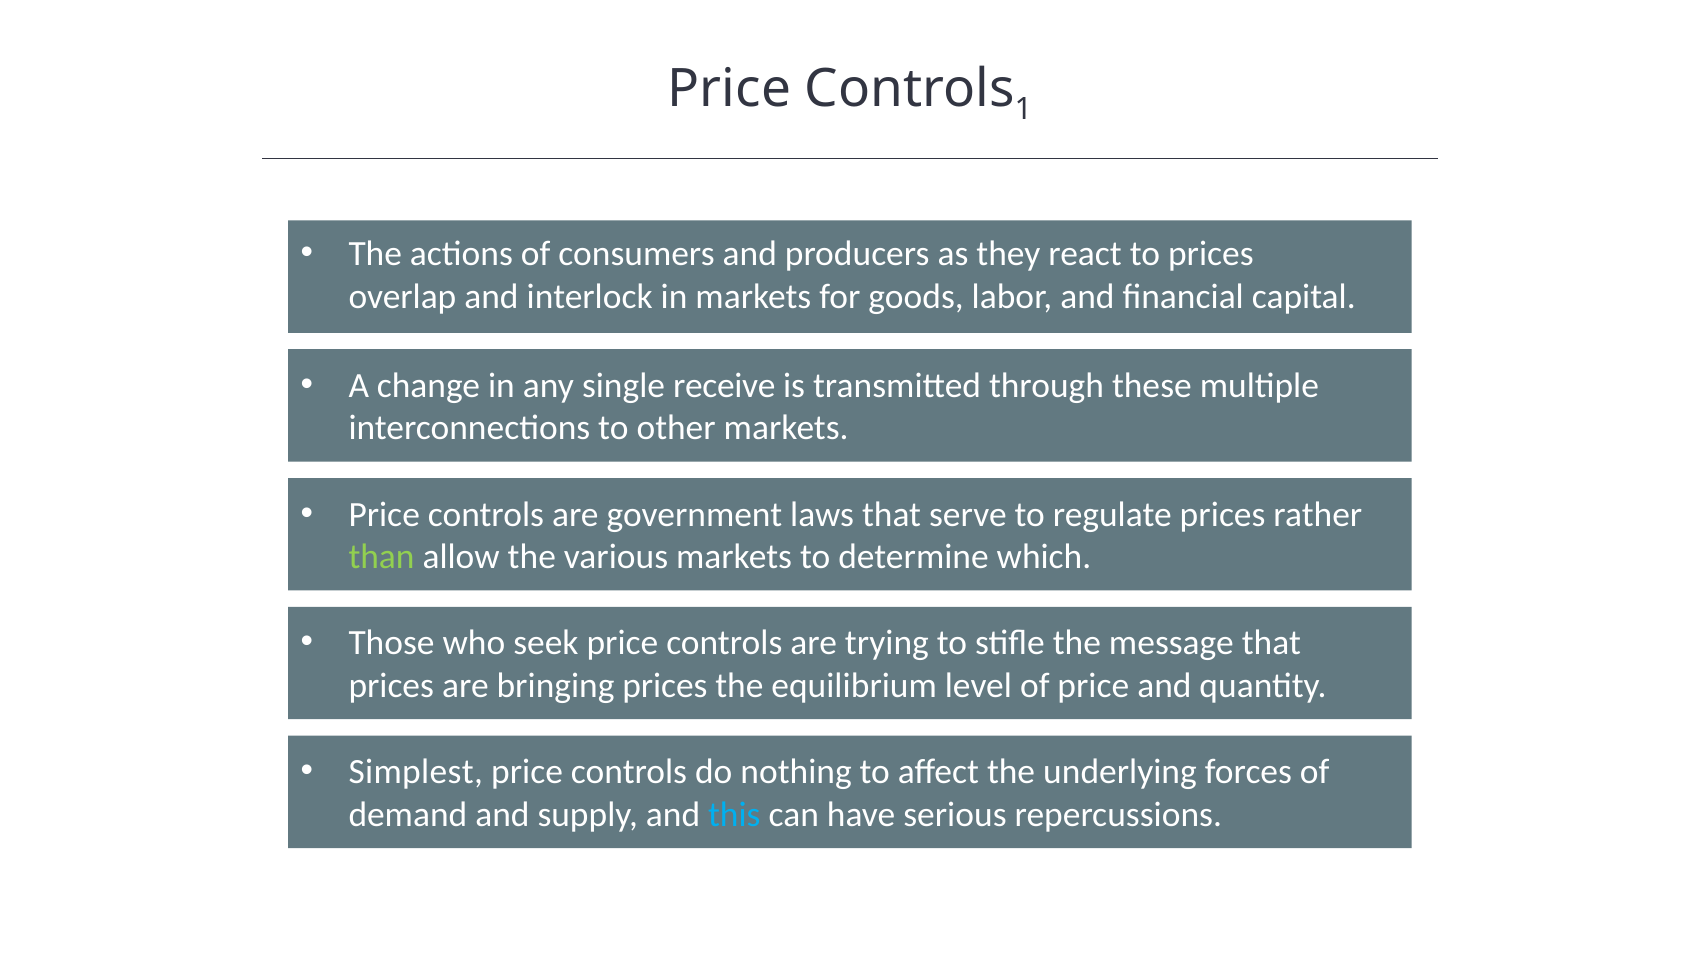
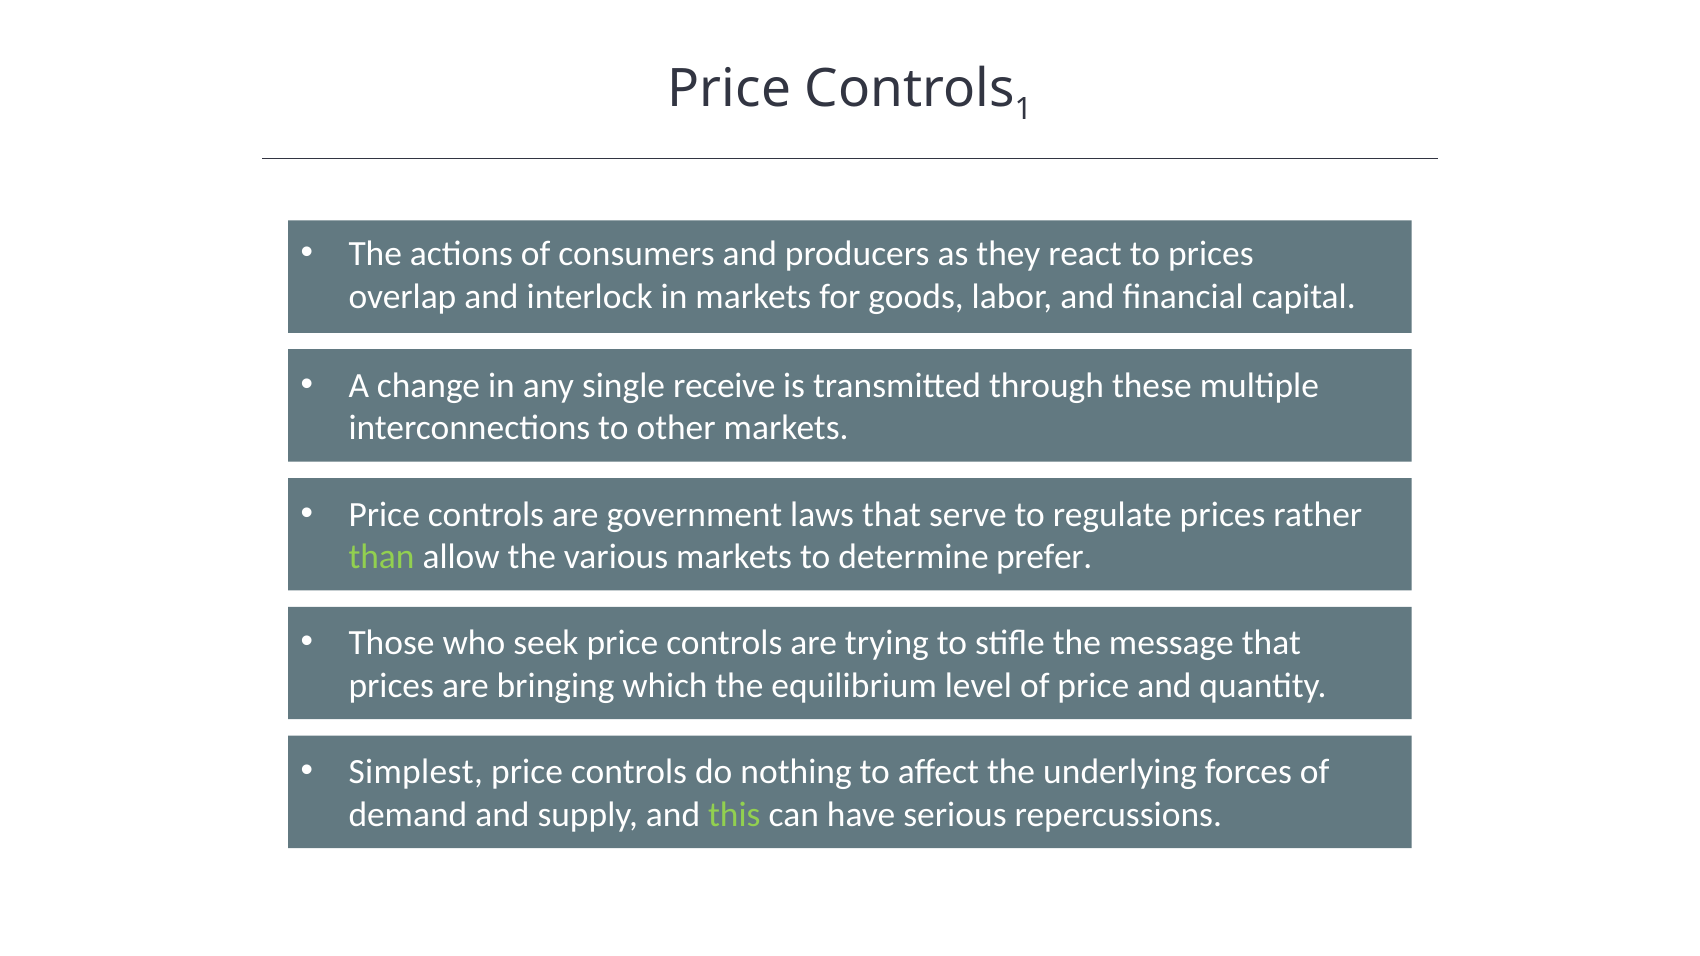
which: which -> prefer
bringing prices: prices -> which
this colour: light blue -> light green
